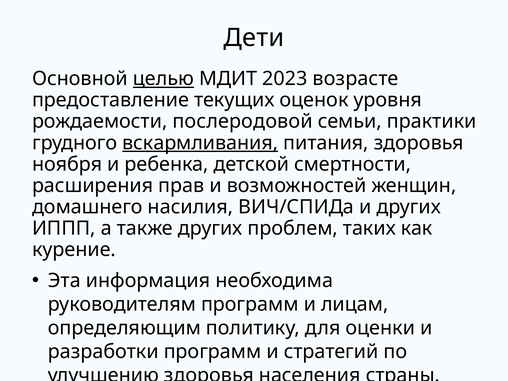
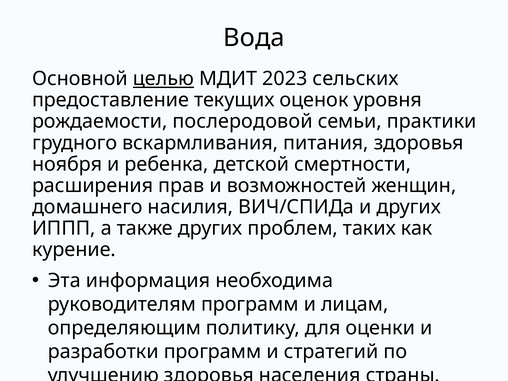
Дети: Дети -> Вода
возрасте: возрасте -> сельских
вскармливания underline: present -> none
